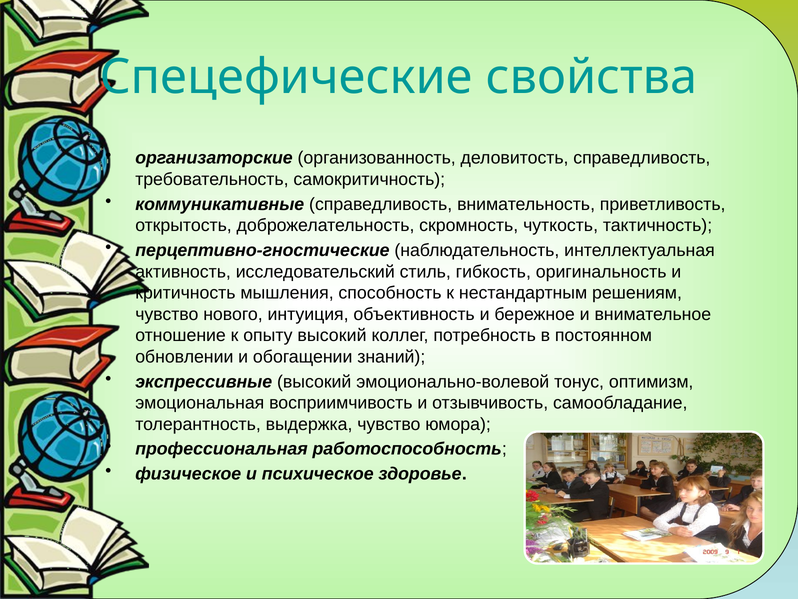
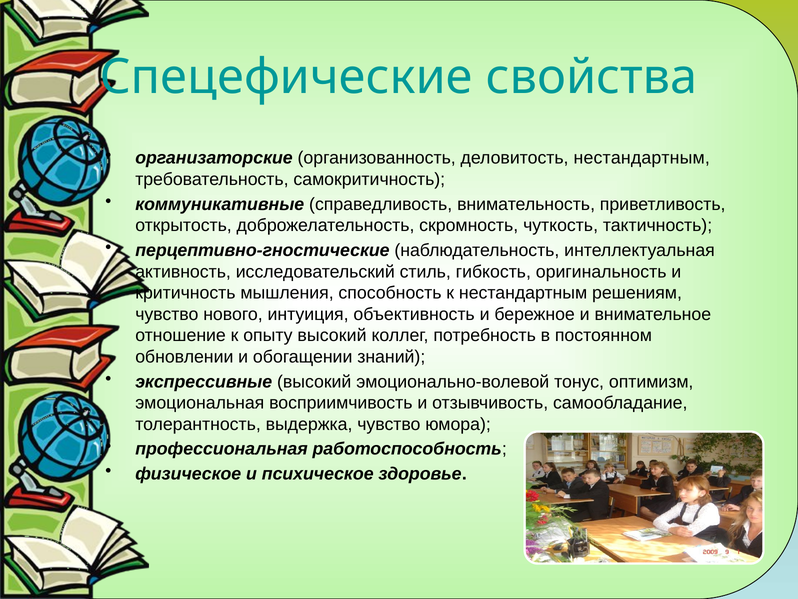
деловитость справедливость: справедливость -> нестандартным
